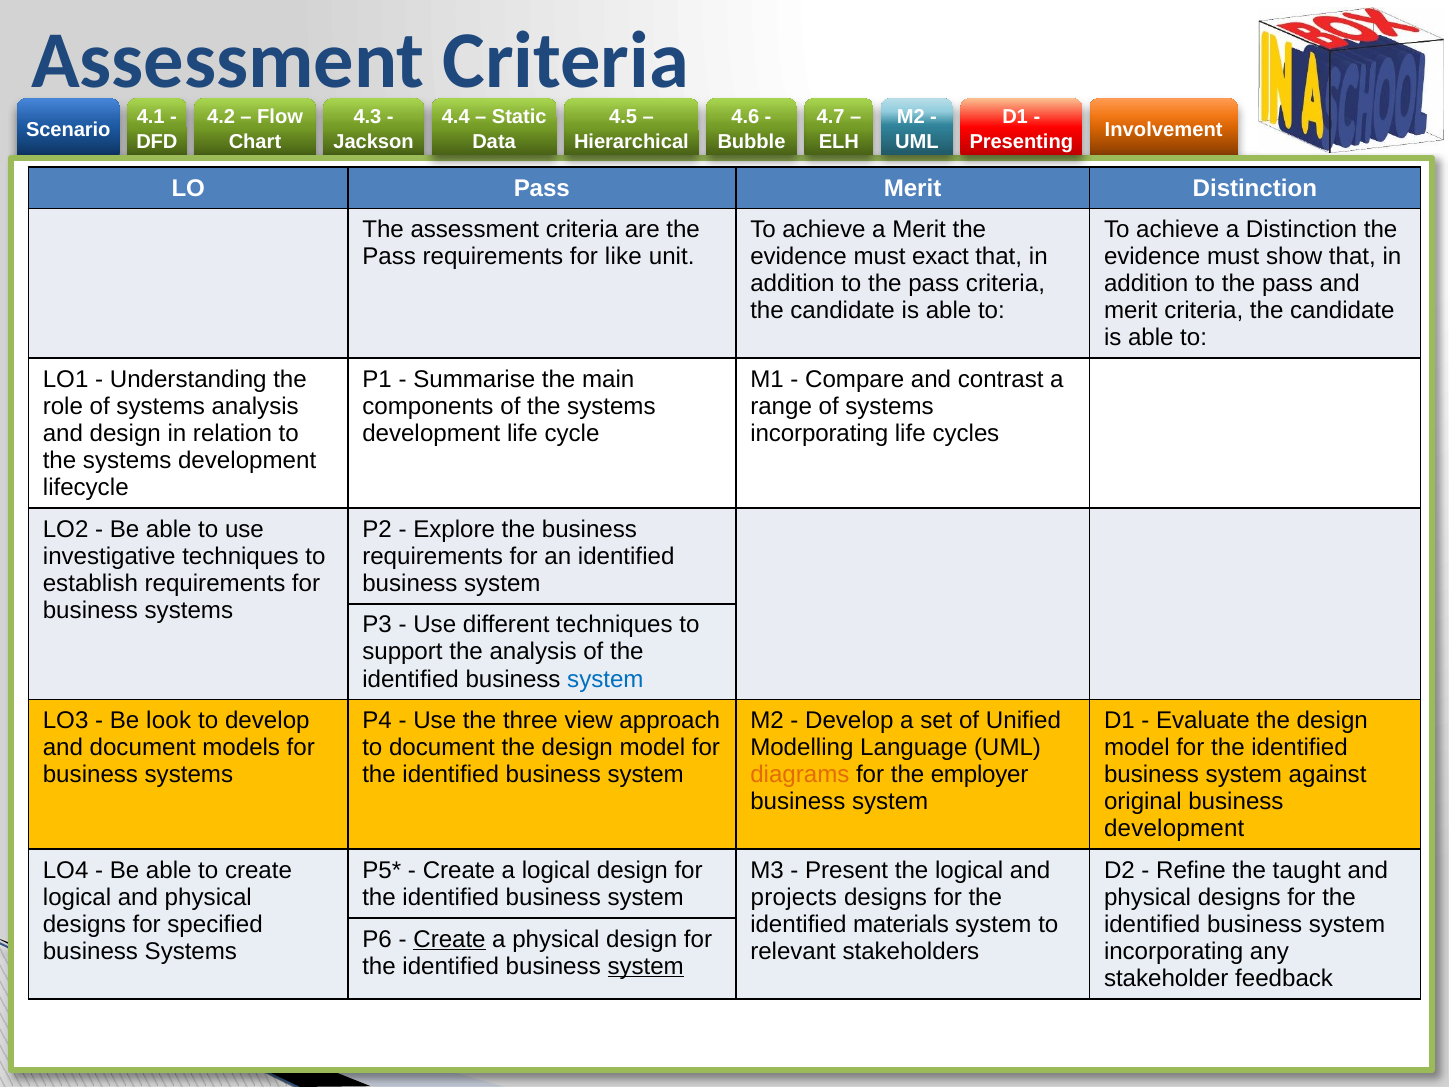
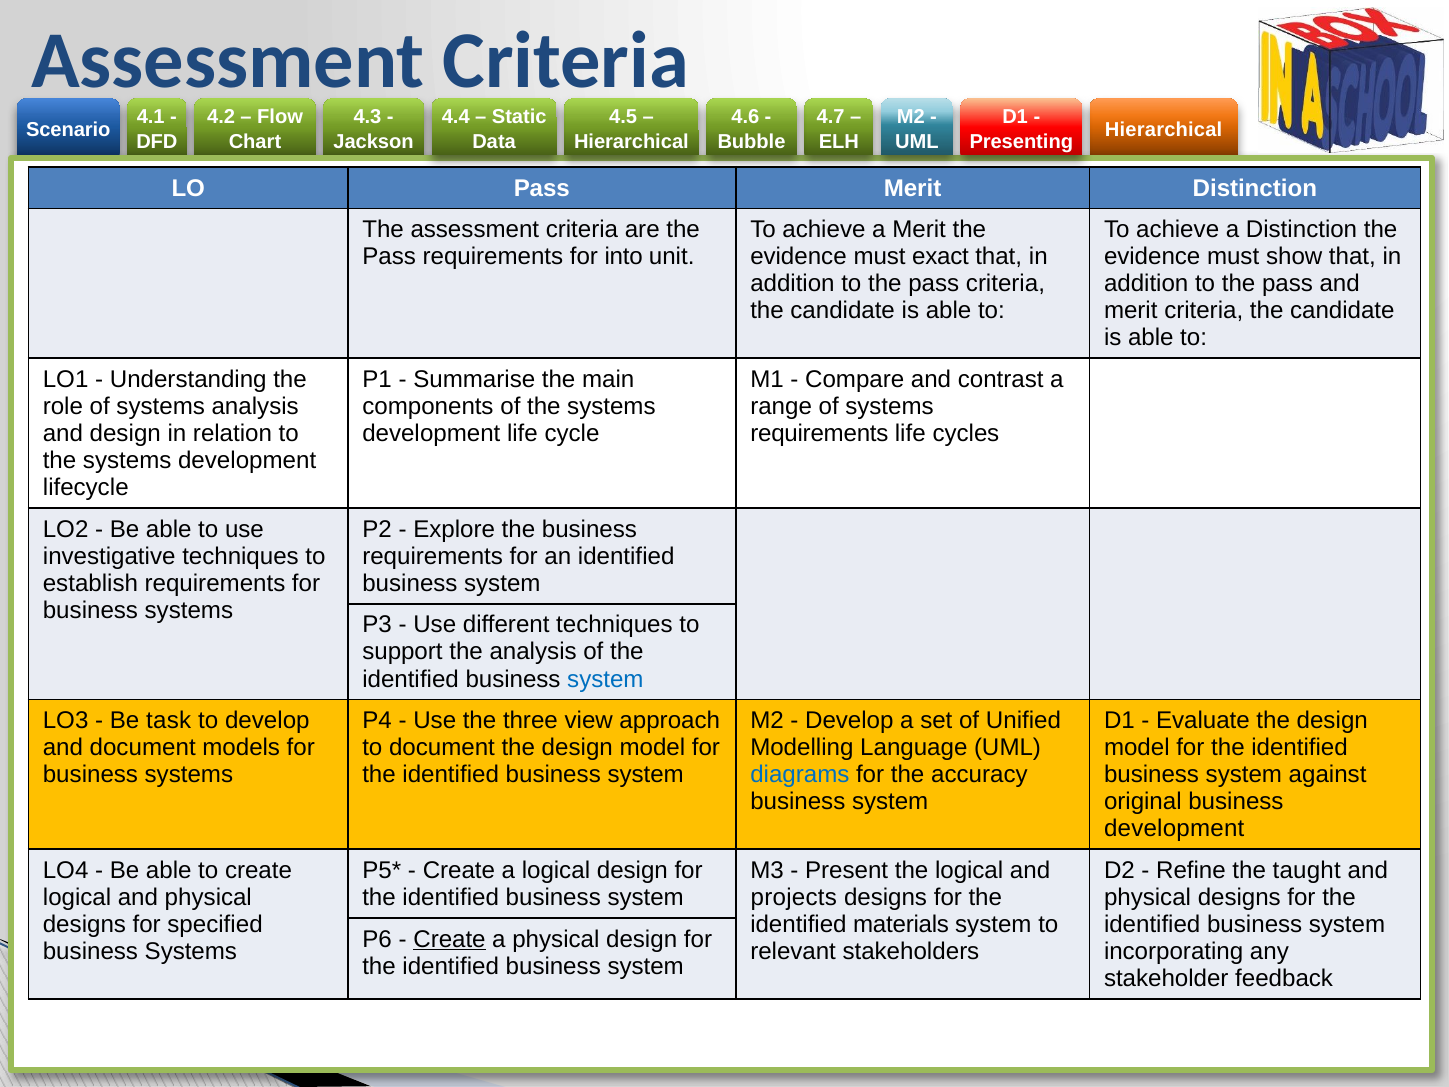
Involvement at (1164, 129): Involvement -> Hierarchical
like: like -> into
incorporating at (819, 433): incorporating -> requirements
look: look -> task
diagrams colour: orange -> blue
employer: employer -> accuracy
system at (646, 966) underline: present -> none
